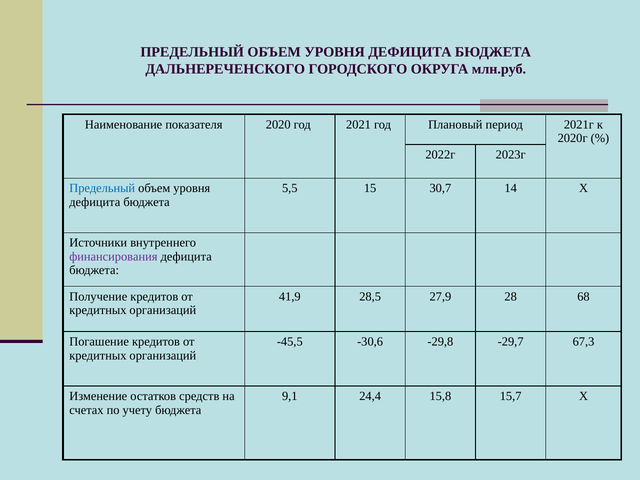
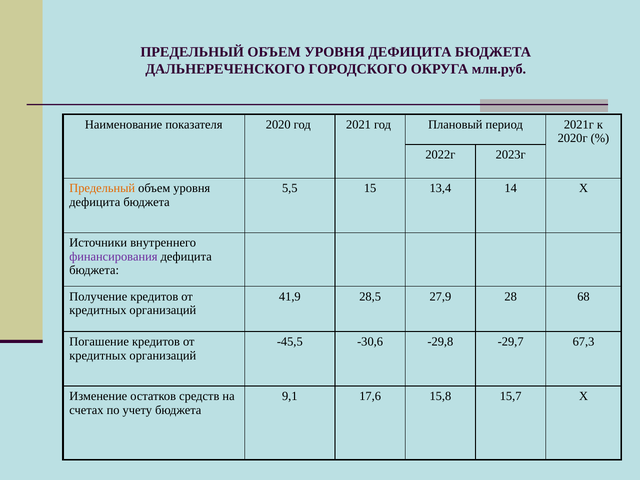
Предельный at (102, 188) colour: blue -> orange
30,7: 30,7 -> 13,4
24,4: 24,4 -> 17,6
